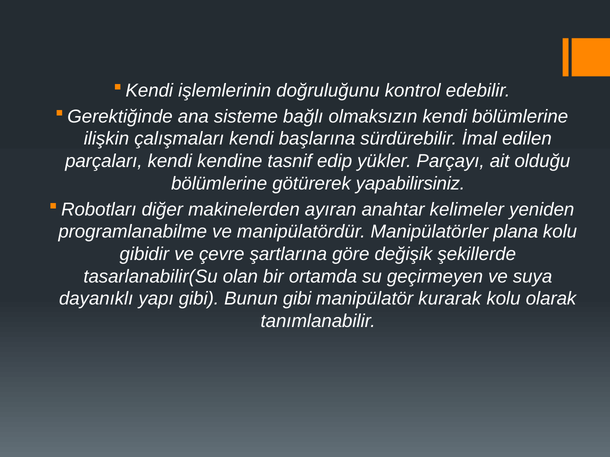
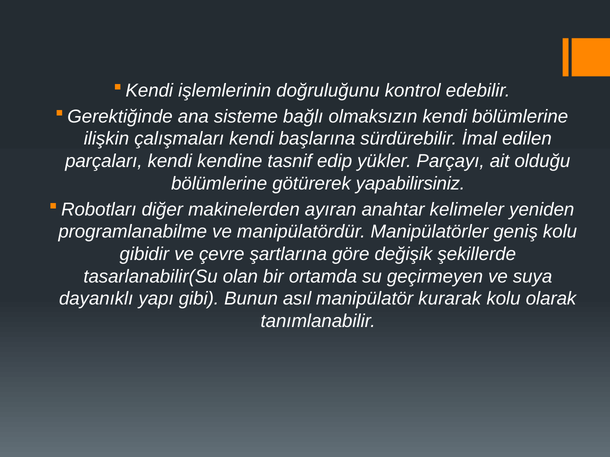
plana: plana -> geniş
Bunun gibi: gibi -> asıl
